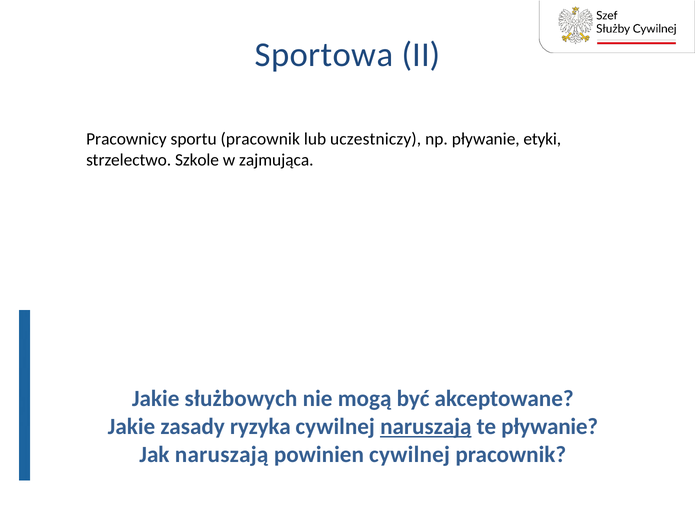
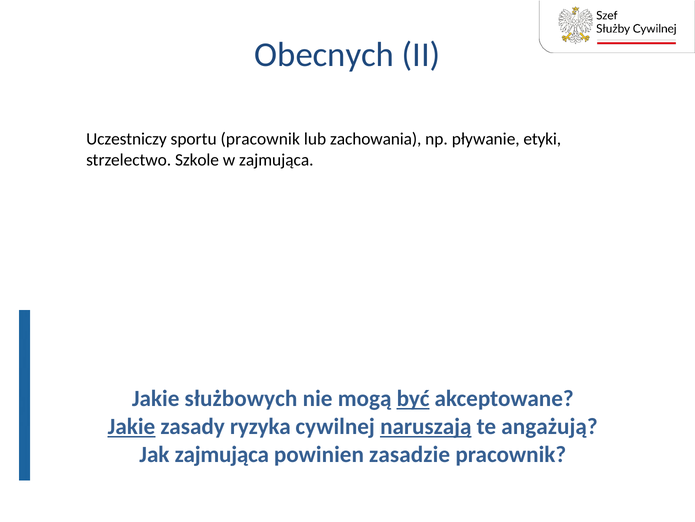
Sportowa: Sportowa -> Obecnych
Pracownicy: Pracownicy -> Uczestniczy
uczestniczy: uczestniczy -> zachowania
być underline: none -> present
Jakie at (131, 426) underline: none -> present
te pływanie: pływanie -> angażują
Jak naruszają: naruszają -> zajmująca
powinien cywilnej: cywilnej -> zasadzie
